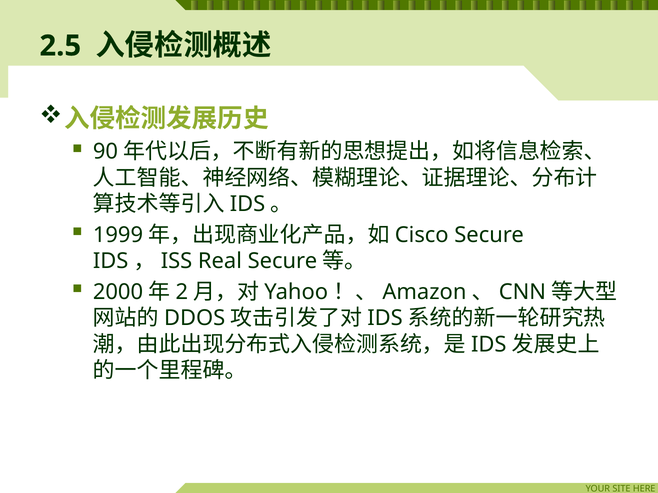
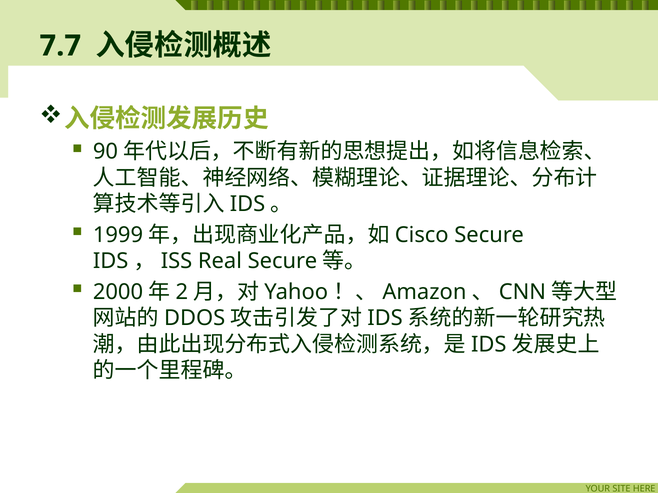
2.5: 2.5 -> 7.7
